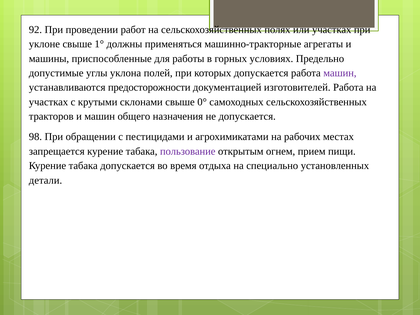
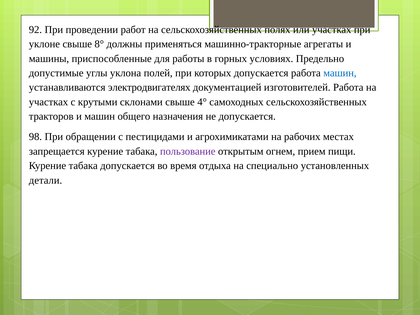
1°: 1° -> 8°
машин at (340, 73) colour: purple -> blue
предосторожности: предосторожности -> электродвигателях
0°: 0° -> 4°
